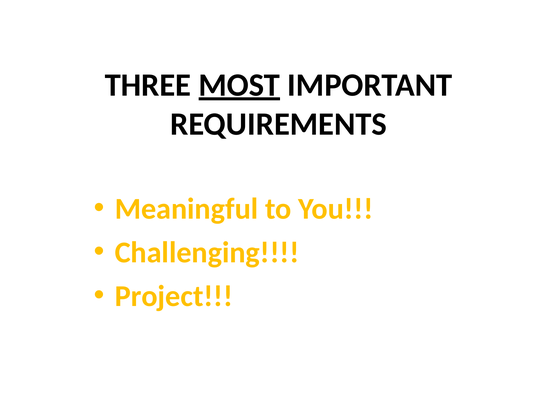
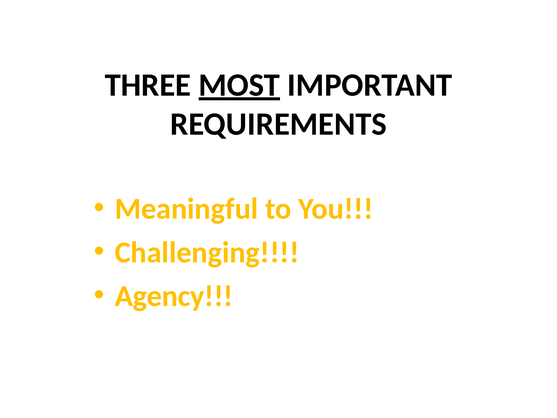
Project: Project -> Agency
